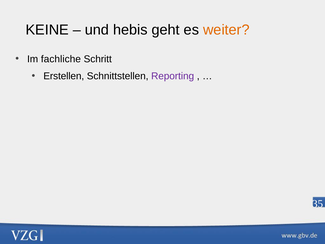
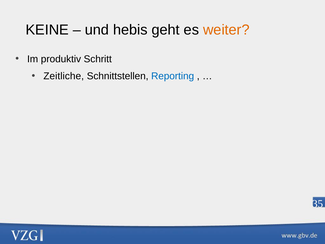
fachliche: fachliche -> produktiv
Erstellen: Erstellen -> Zeitliche
Reporting colour: purple -> blue
